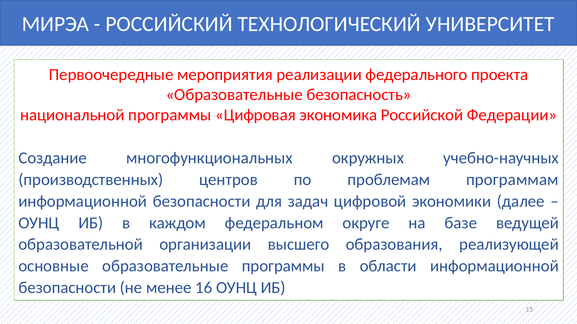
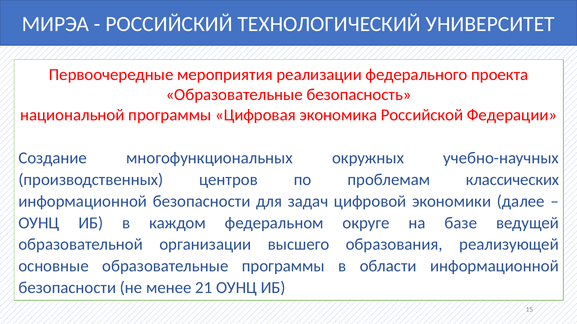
программам: программам -> классических
16: 16 -> 21
